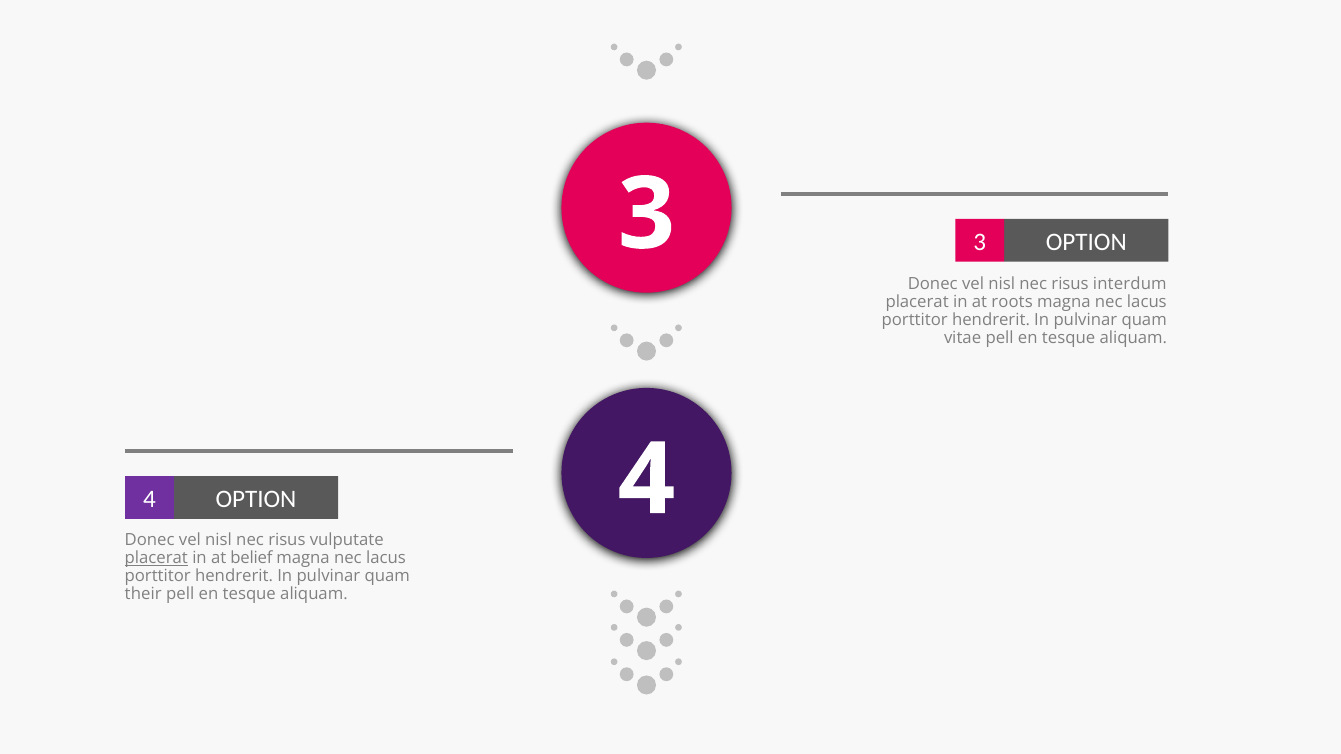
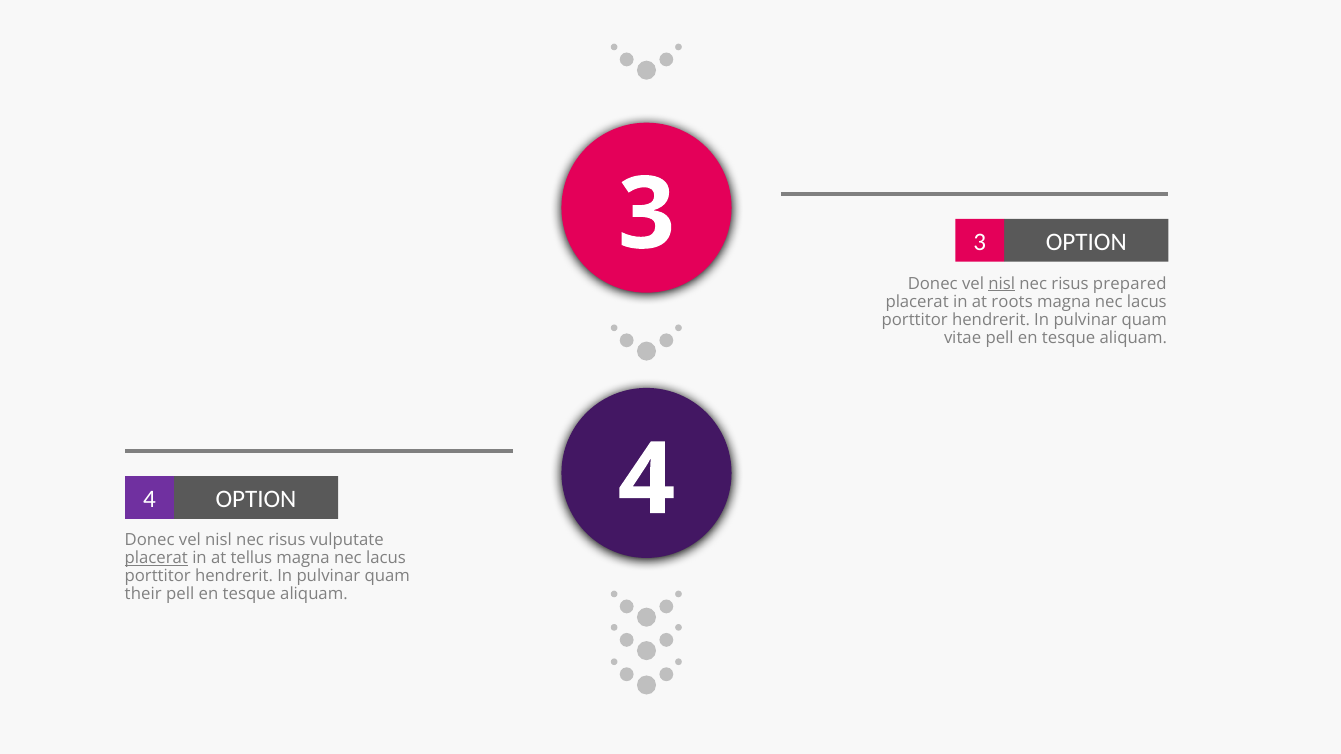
nisl at (1002, 284) underline: none -> present
interdum: interdum -> prepared
belief: belief -> tellus
